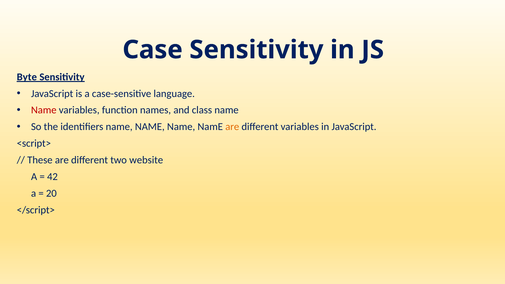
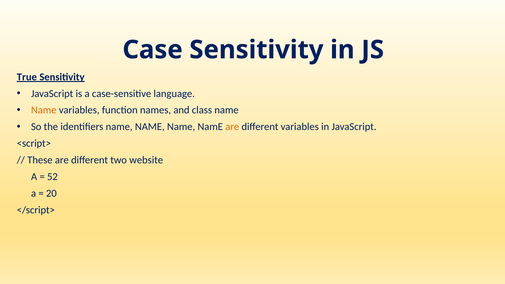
Byte: Byte -> True
Name at (44, 110) colour: red -> orange
42: 42 -> 52
